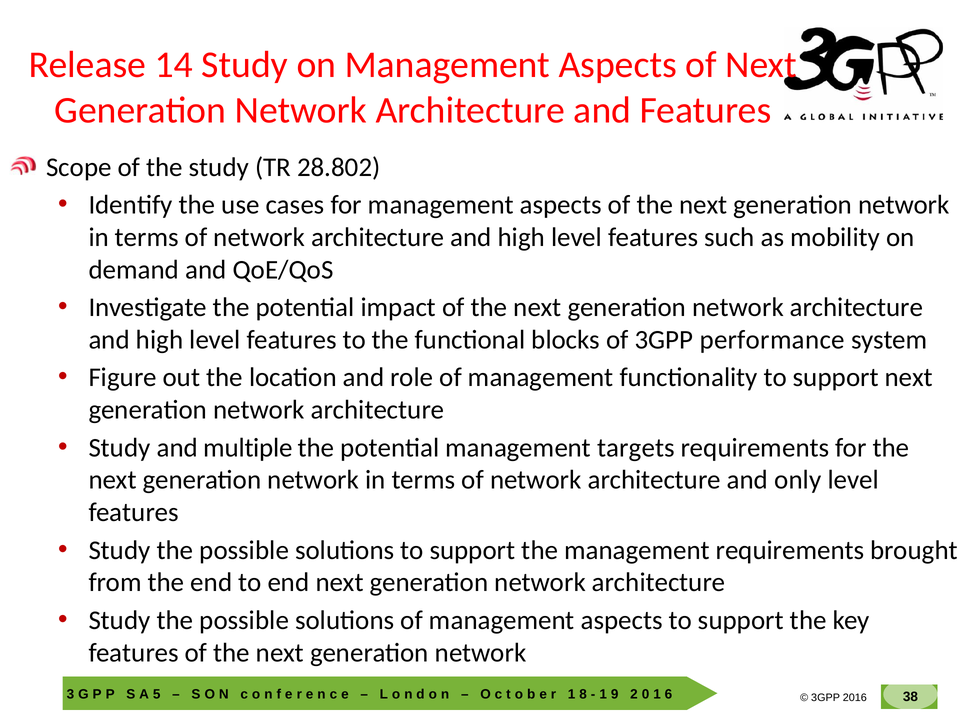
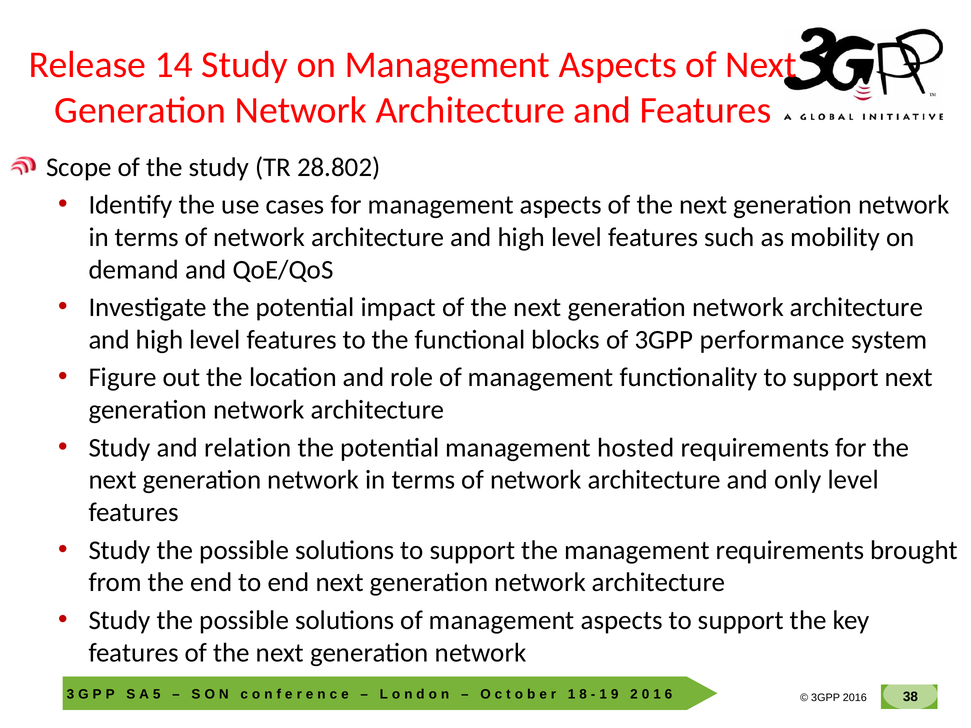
multiple: multiple -> relation
targets: targets -> hosted
